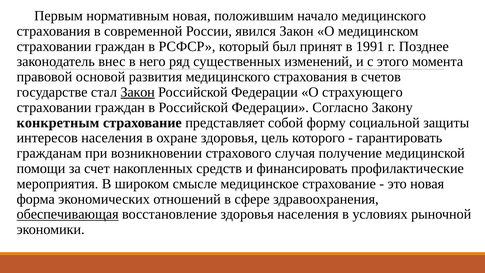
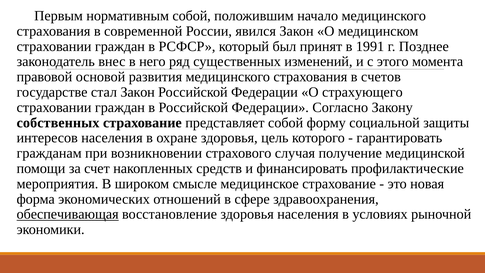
нормативным новая: новая -> собой
Закон at (138, 92) underline: present -> none
конкретным: конкретным -> собственных
